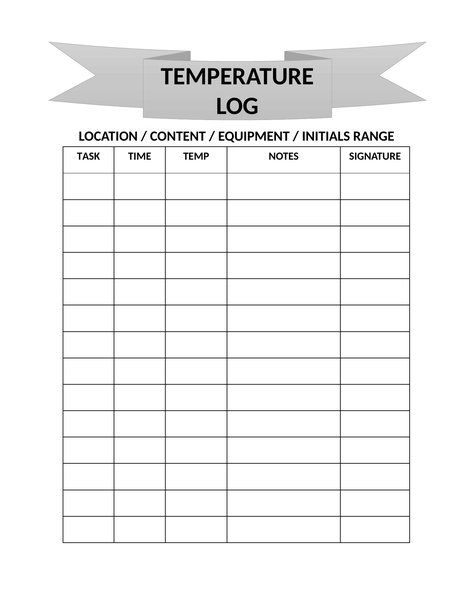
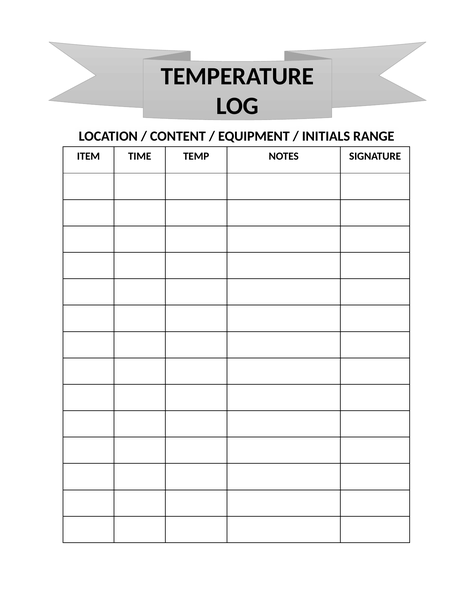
TASK: TASK -> ITEM
